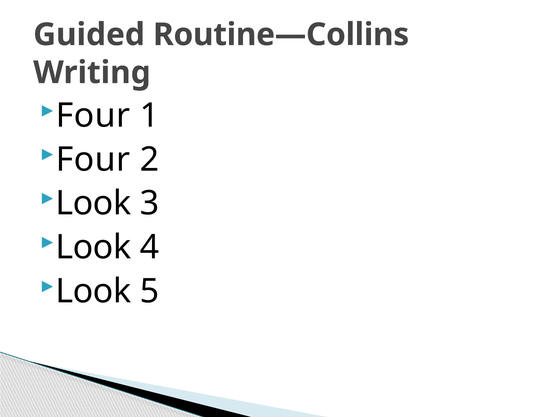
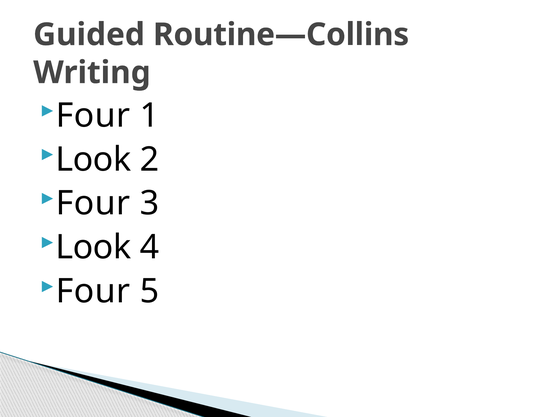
Four at (93, 159): Four -> Look
Look at (93, 203): Look -> Four
Look at (93, 291): Look -> Four
